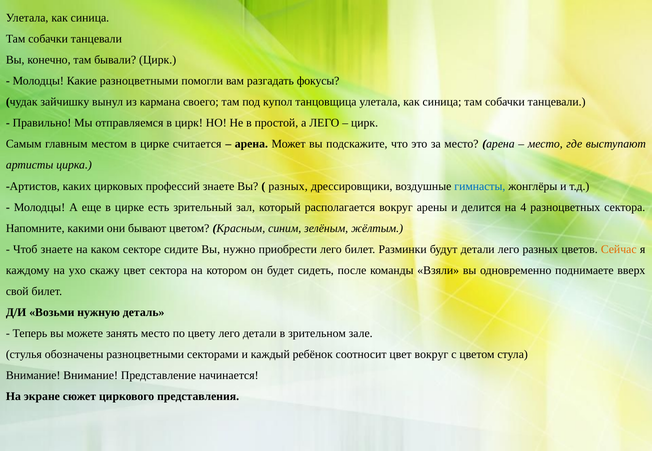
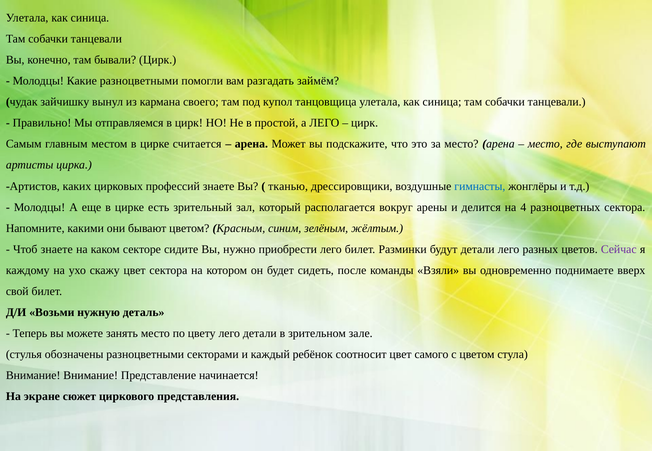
фокусы: фокусы -> займём
разных at (288, 186): разных -> тканью
Сейчас colour: orange -> purple
цвет вокруг: вокруг -> самого
